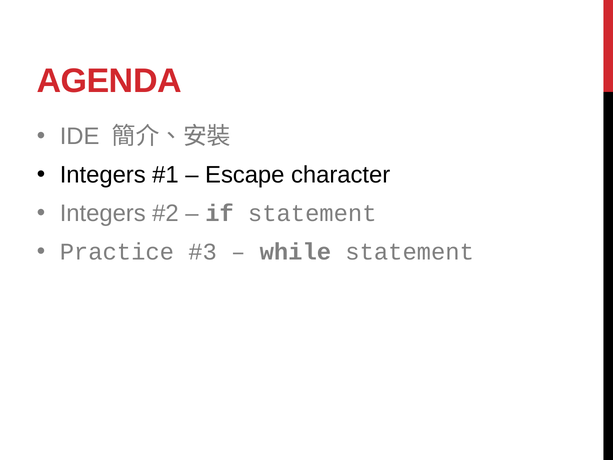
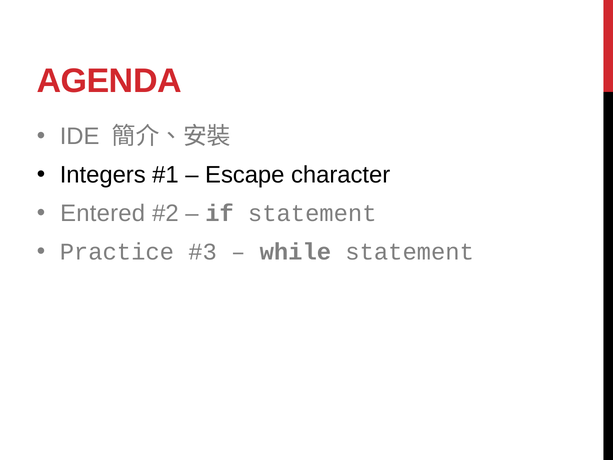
Integers at (103, 213): Integers -> Entered
